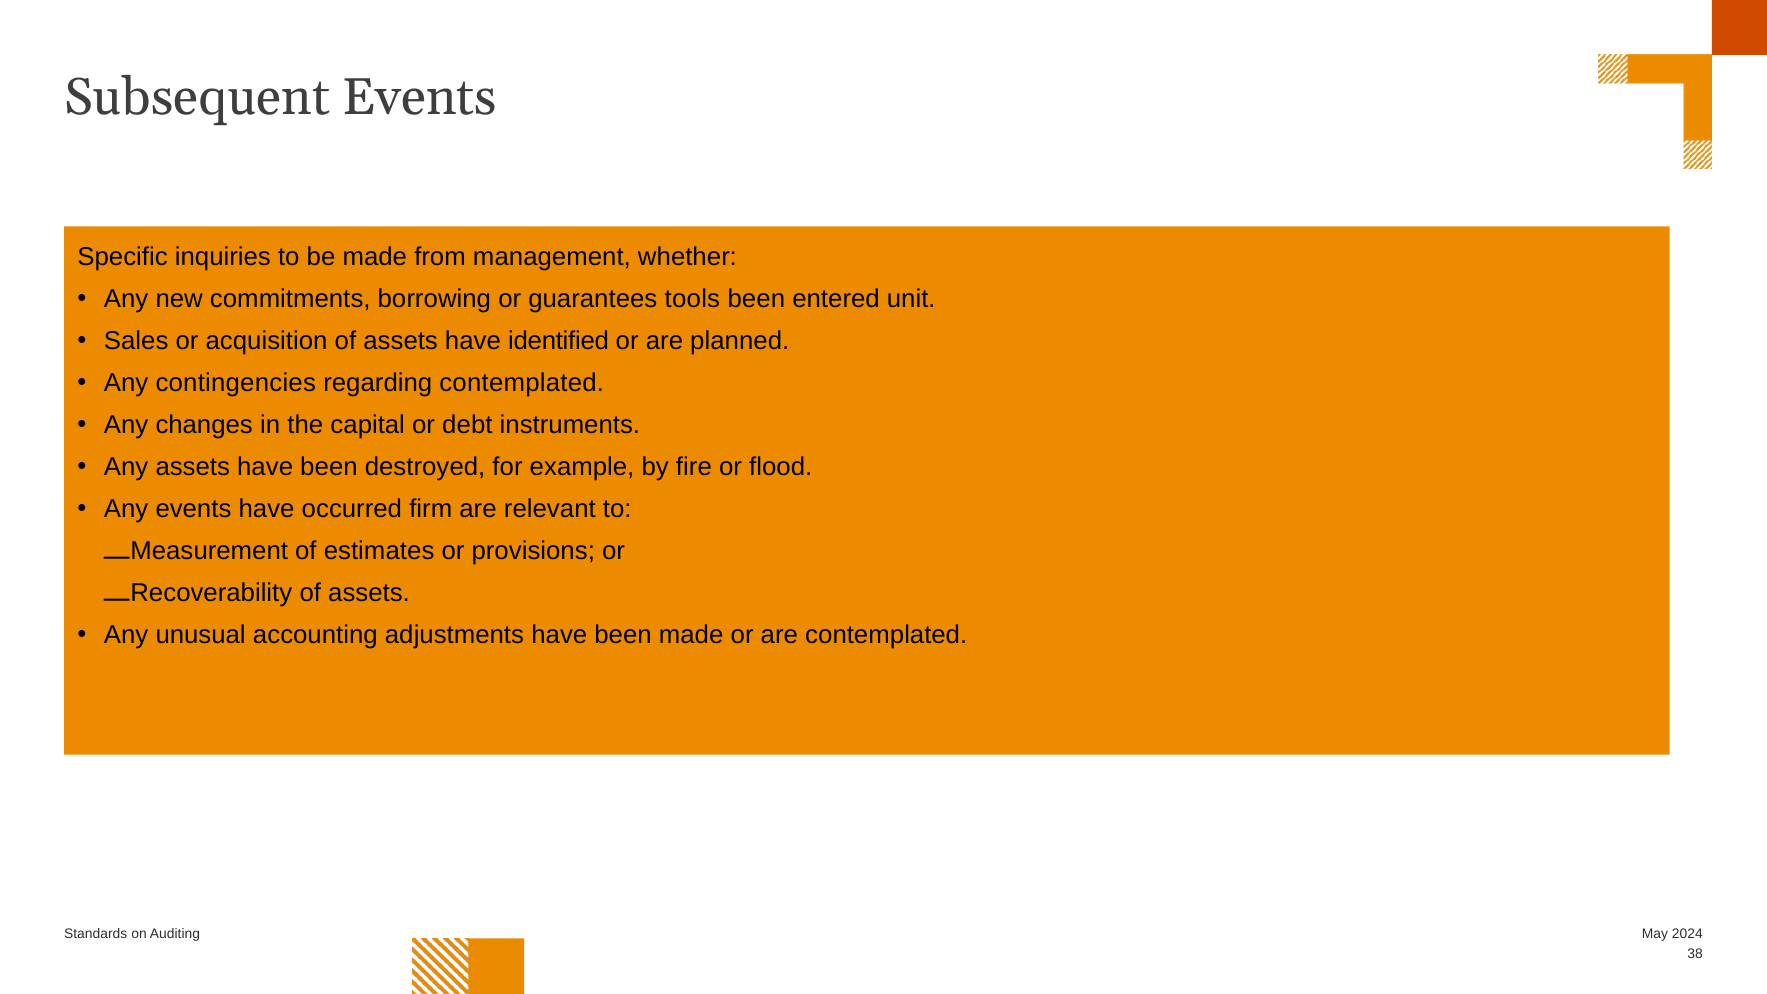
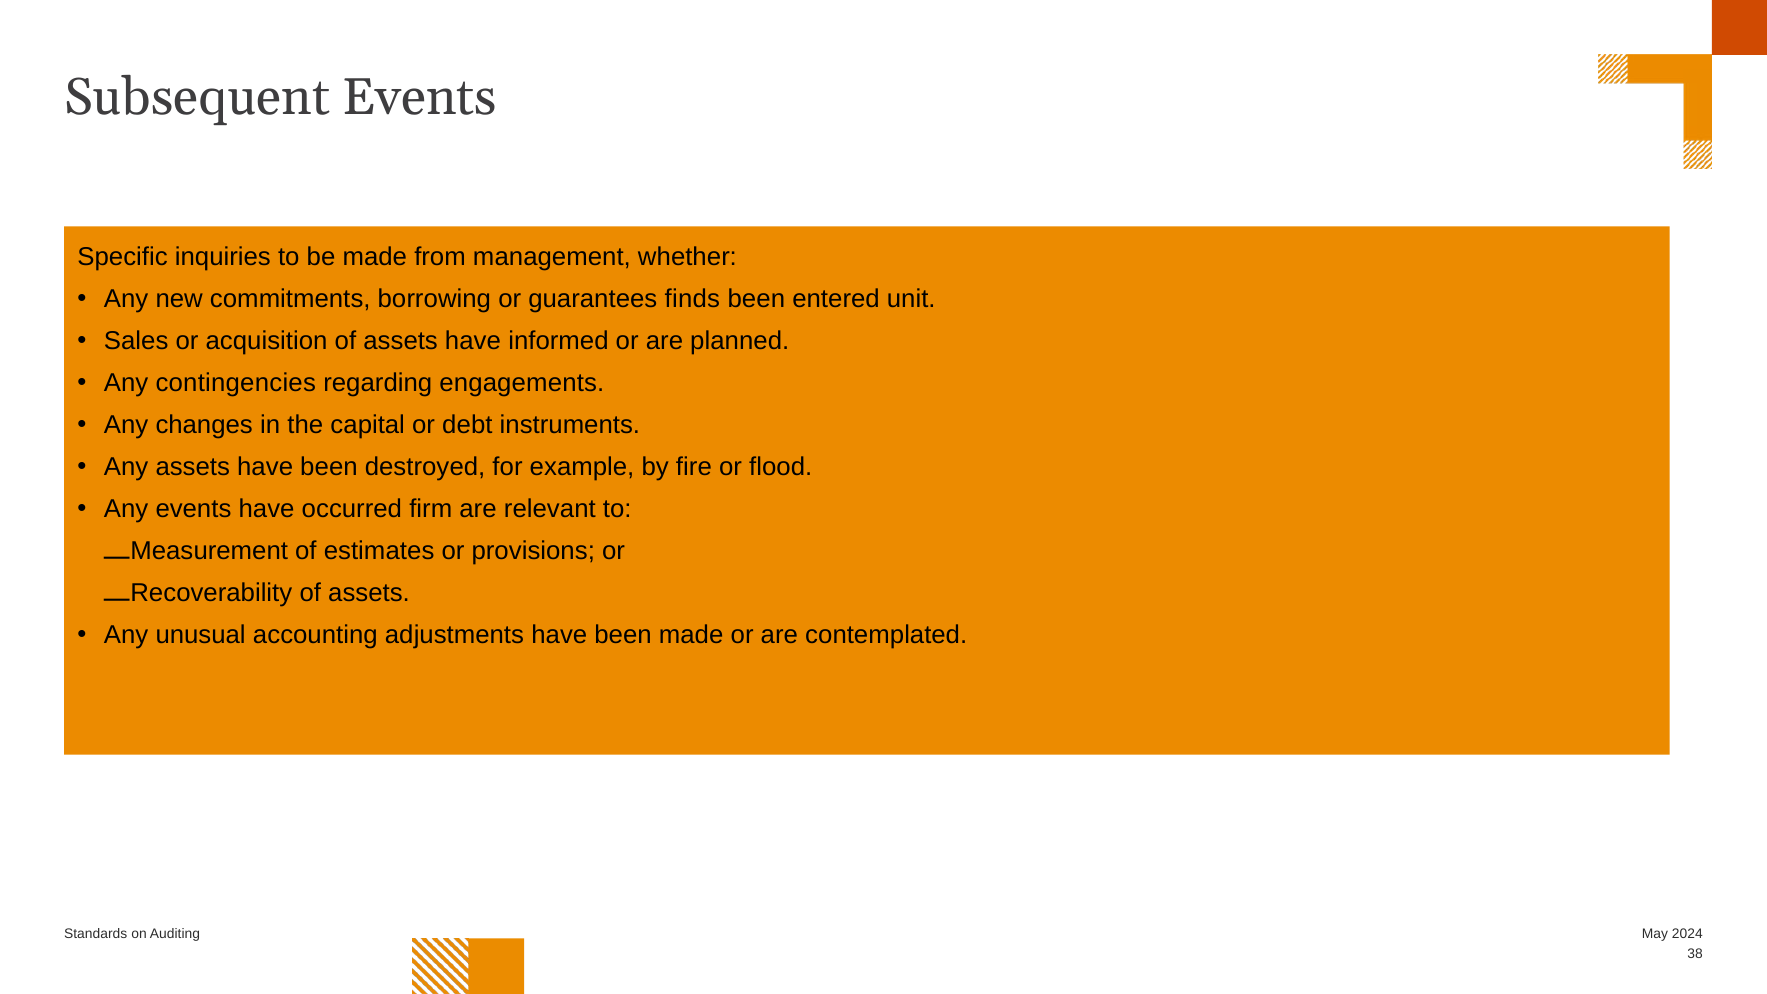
tools: tools -> finds
identified: identified -> informed
regarding contemplated: contemplated -> engagements
